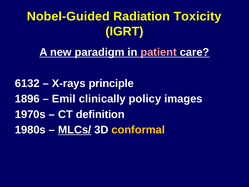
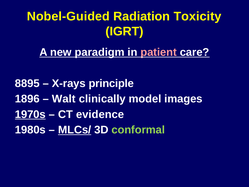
6132: 6132 -> 8895
Emil: Emil -> Walt
policy: policy -> model
1970s underline: none -> present
definition: definition -> evidence
conformal colour: yellow -> light green
